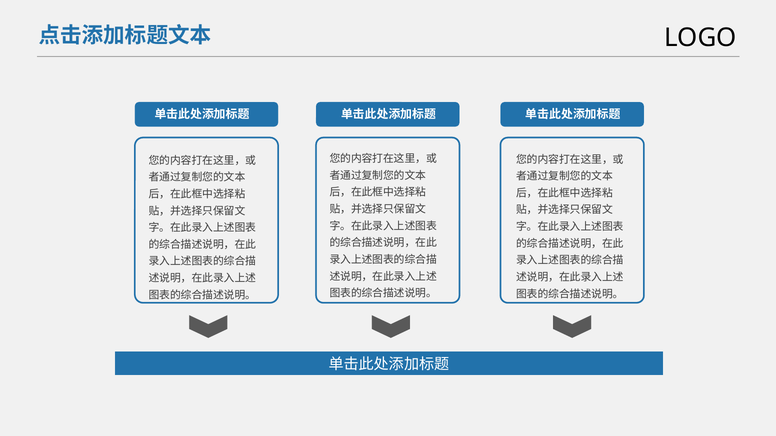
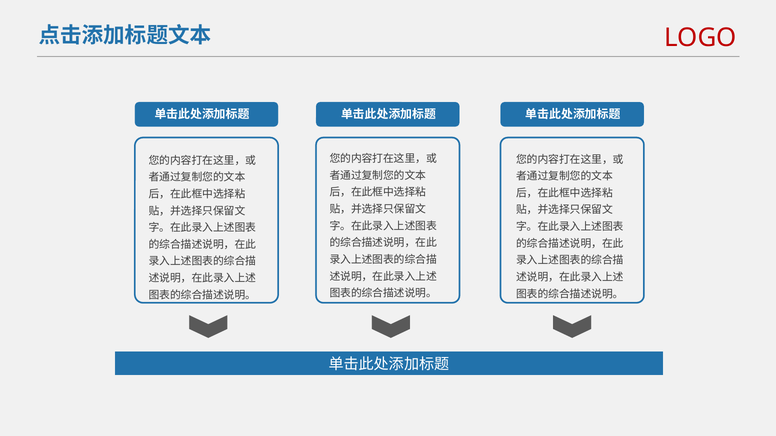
LOGO colour: black -> red
